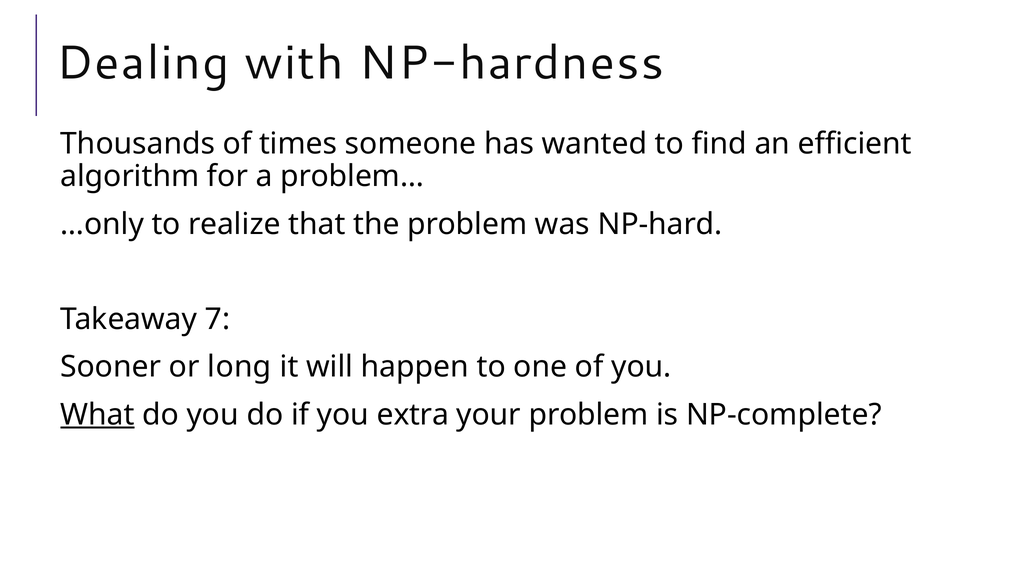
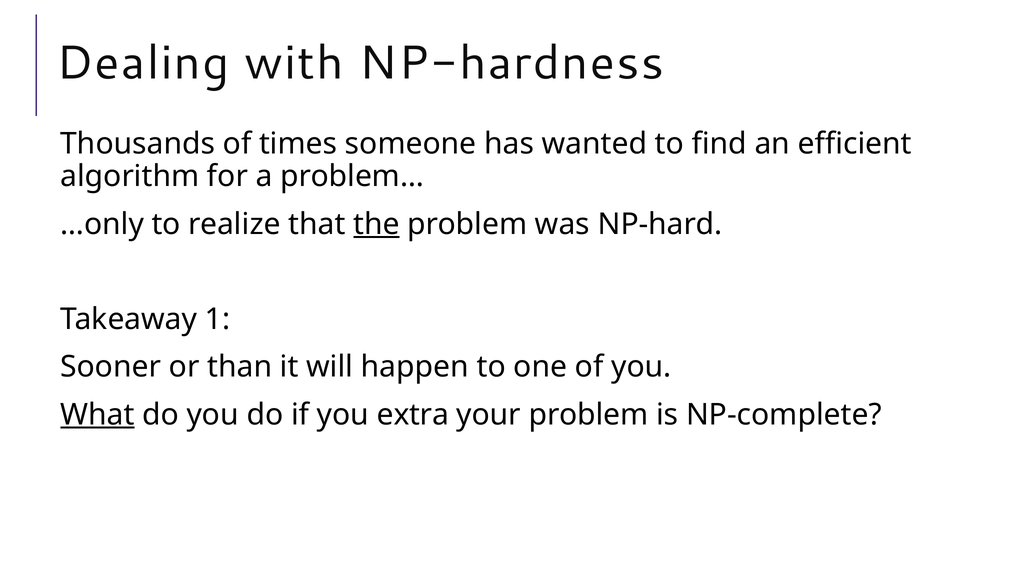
the underline: none -> present
7: 7 -> 1
long: long -> than
